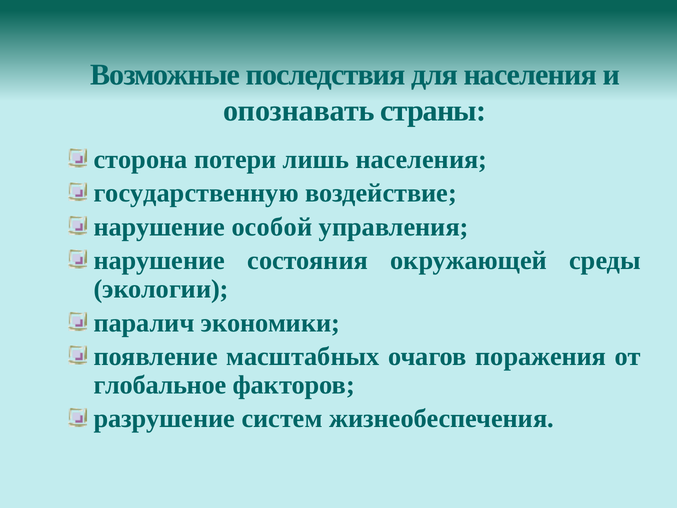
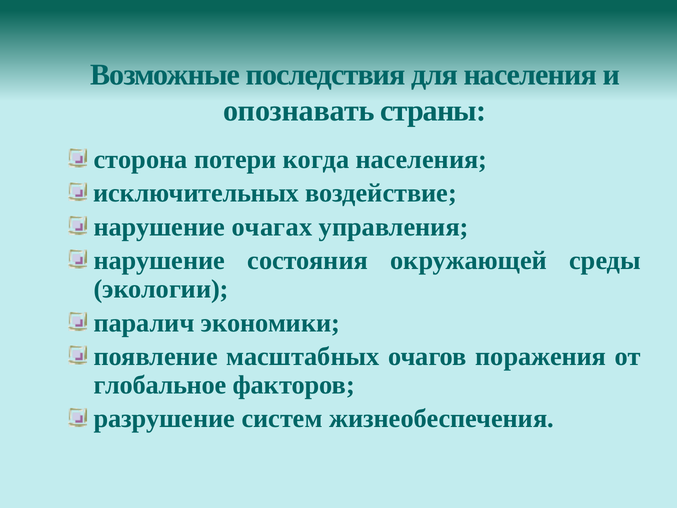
лишь: лишь -> когда
государственную: государственную -> исключительных
особой: особой -> очагах
